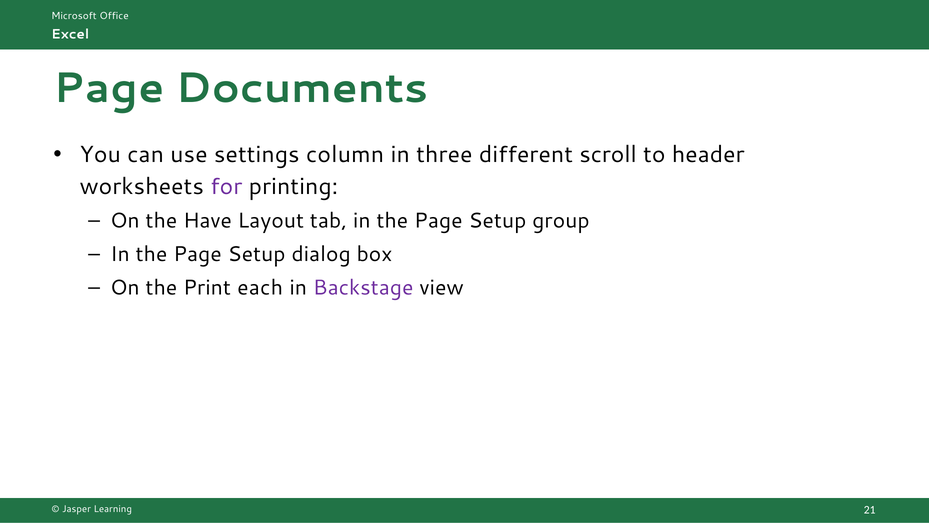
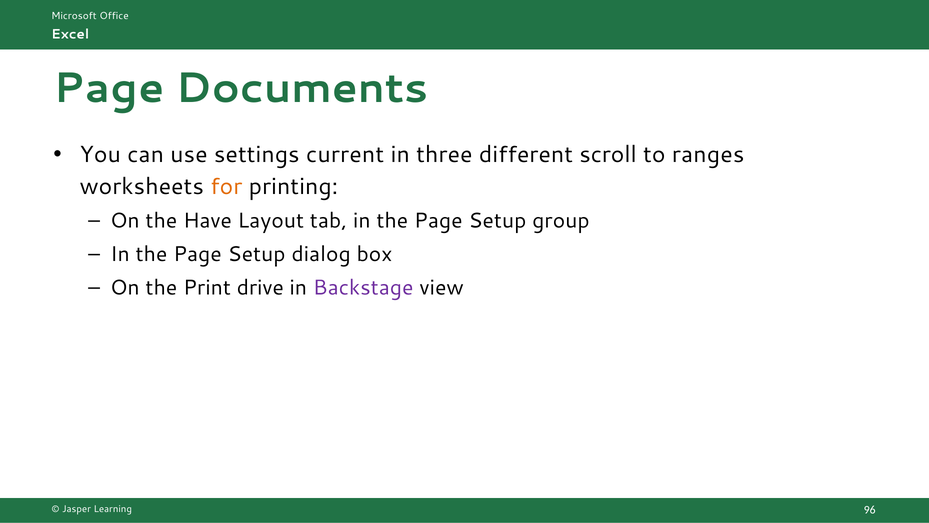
column: column -> current
header: header -> ranges
for colour: purple -> orange
each: each -> drive
21: 21 -> 96
